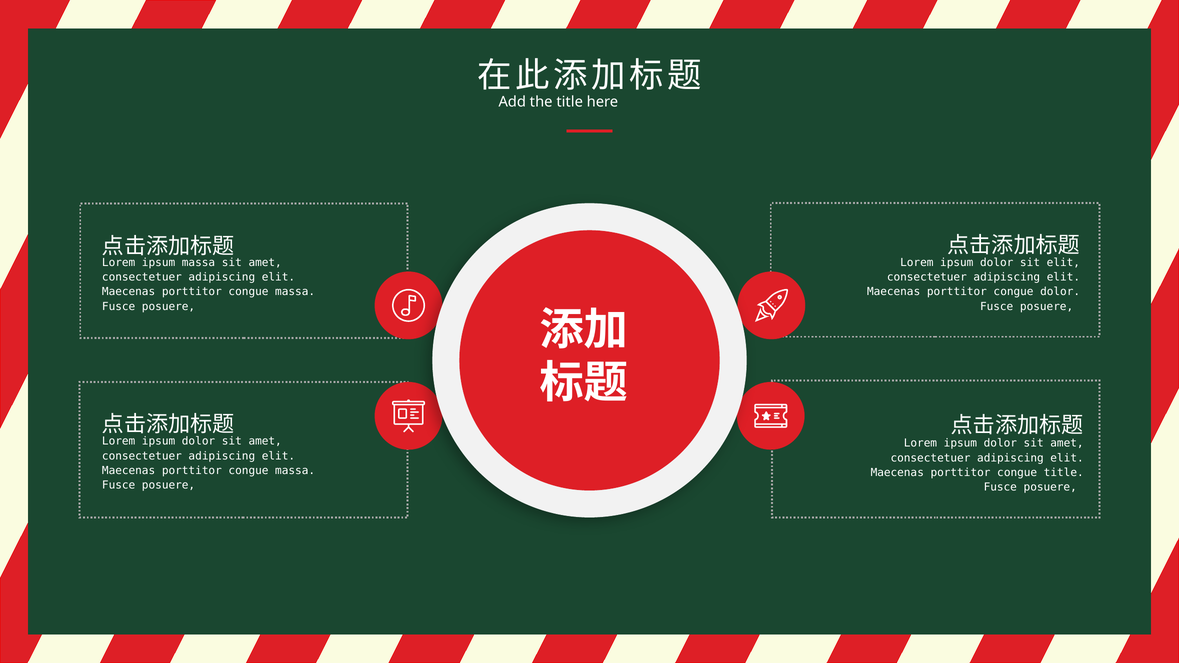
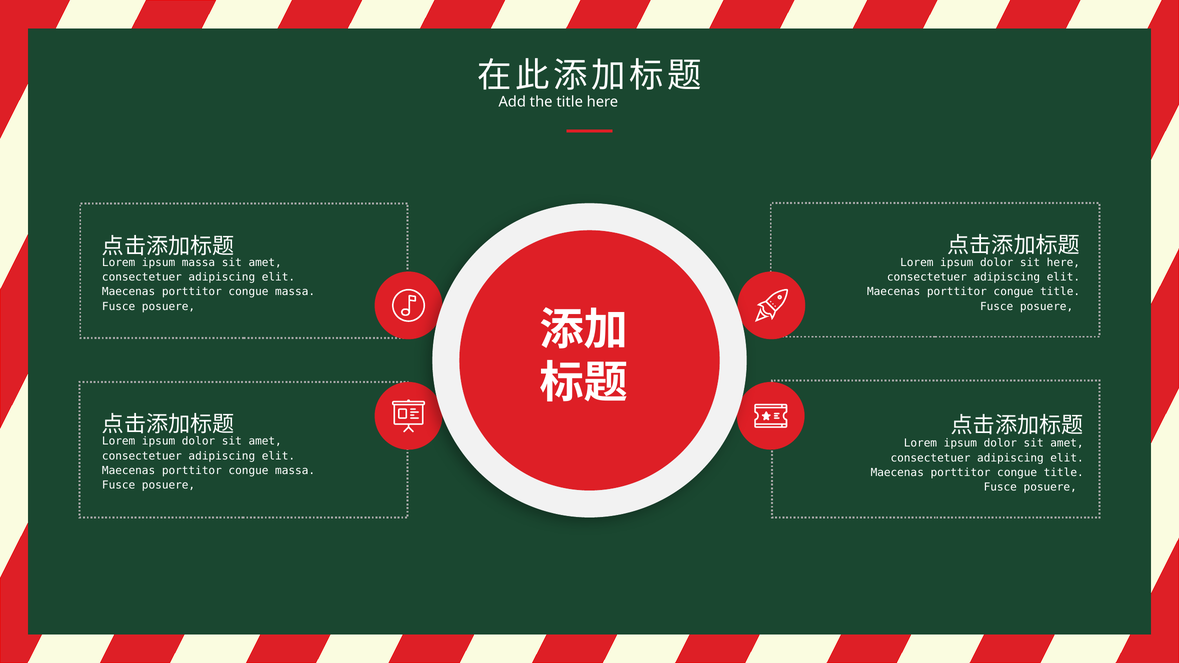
sit elit: elit -> here
dolor at (1060, 292): dolor -> title
